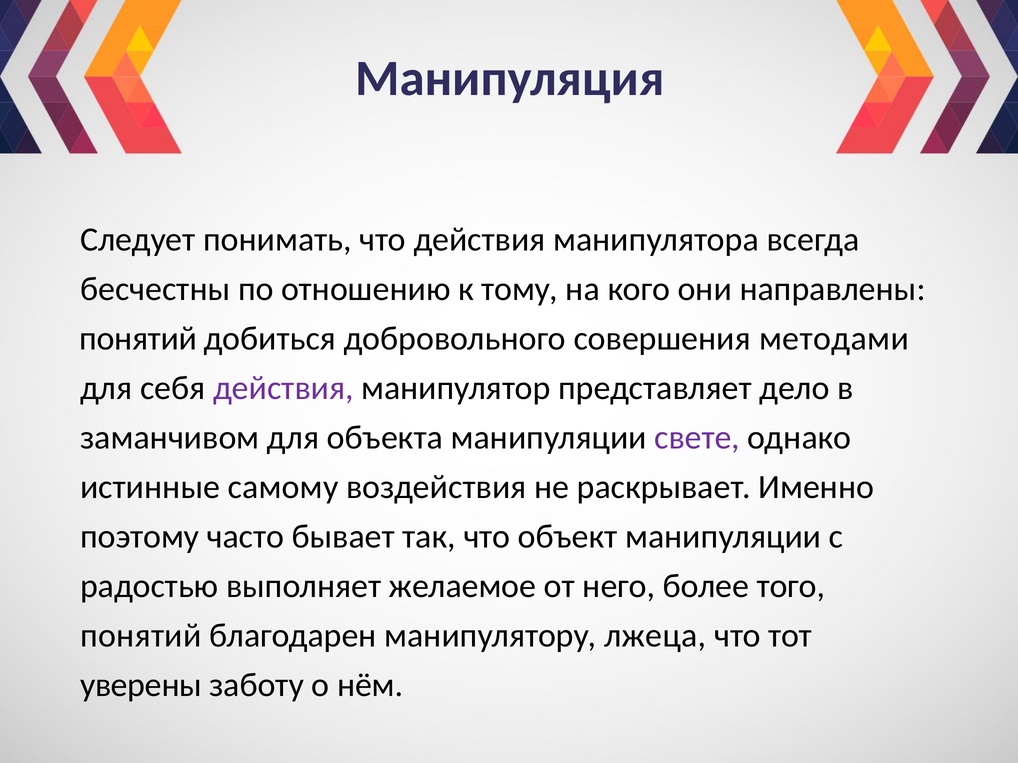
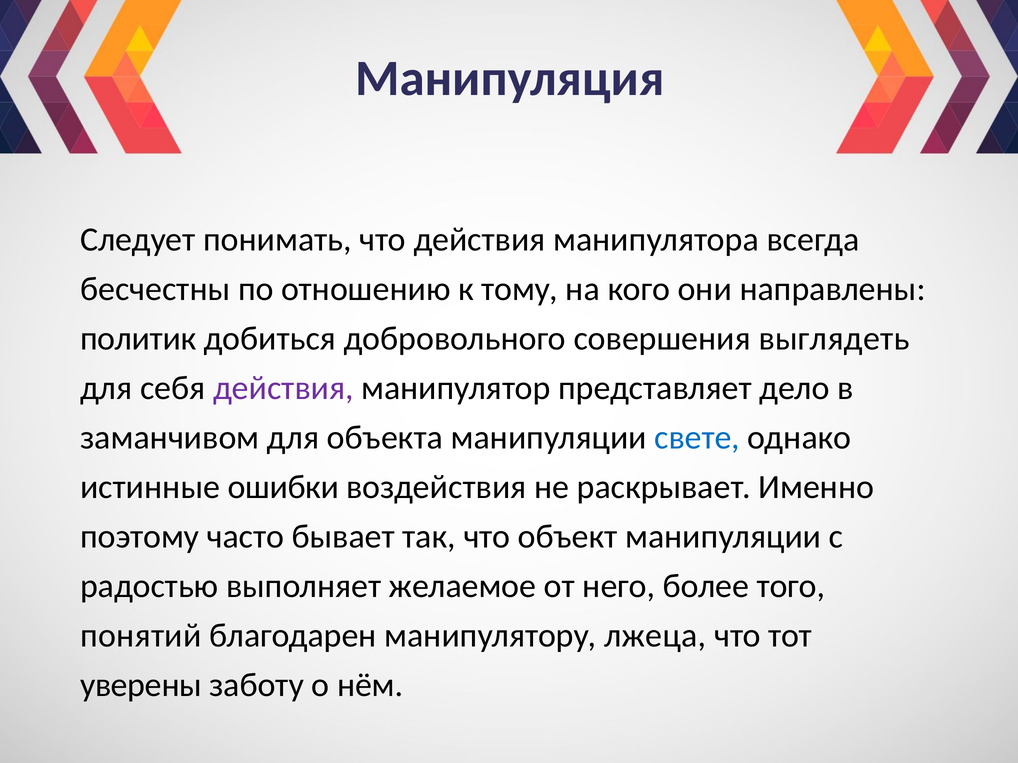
понятий at (138, 339): понятий -> политик
методами: методами -> выглядеть
свете colour: purple -> blue
самому: самому -> ошибки
